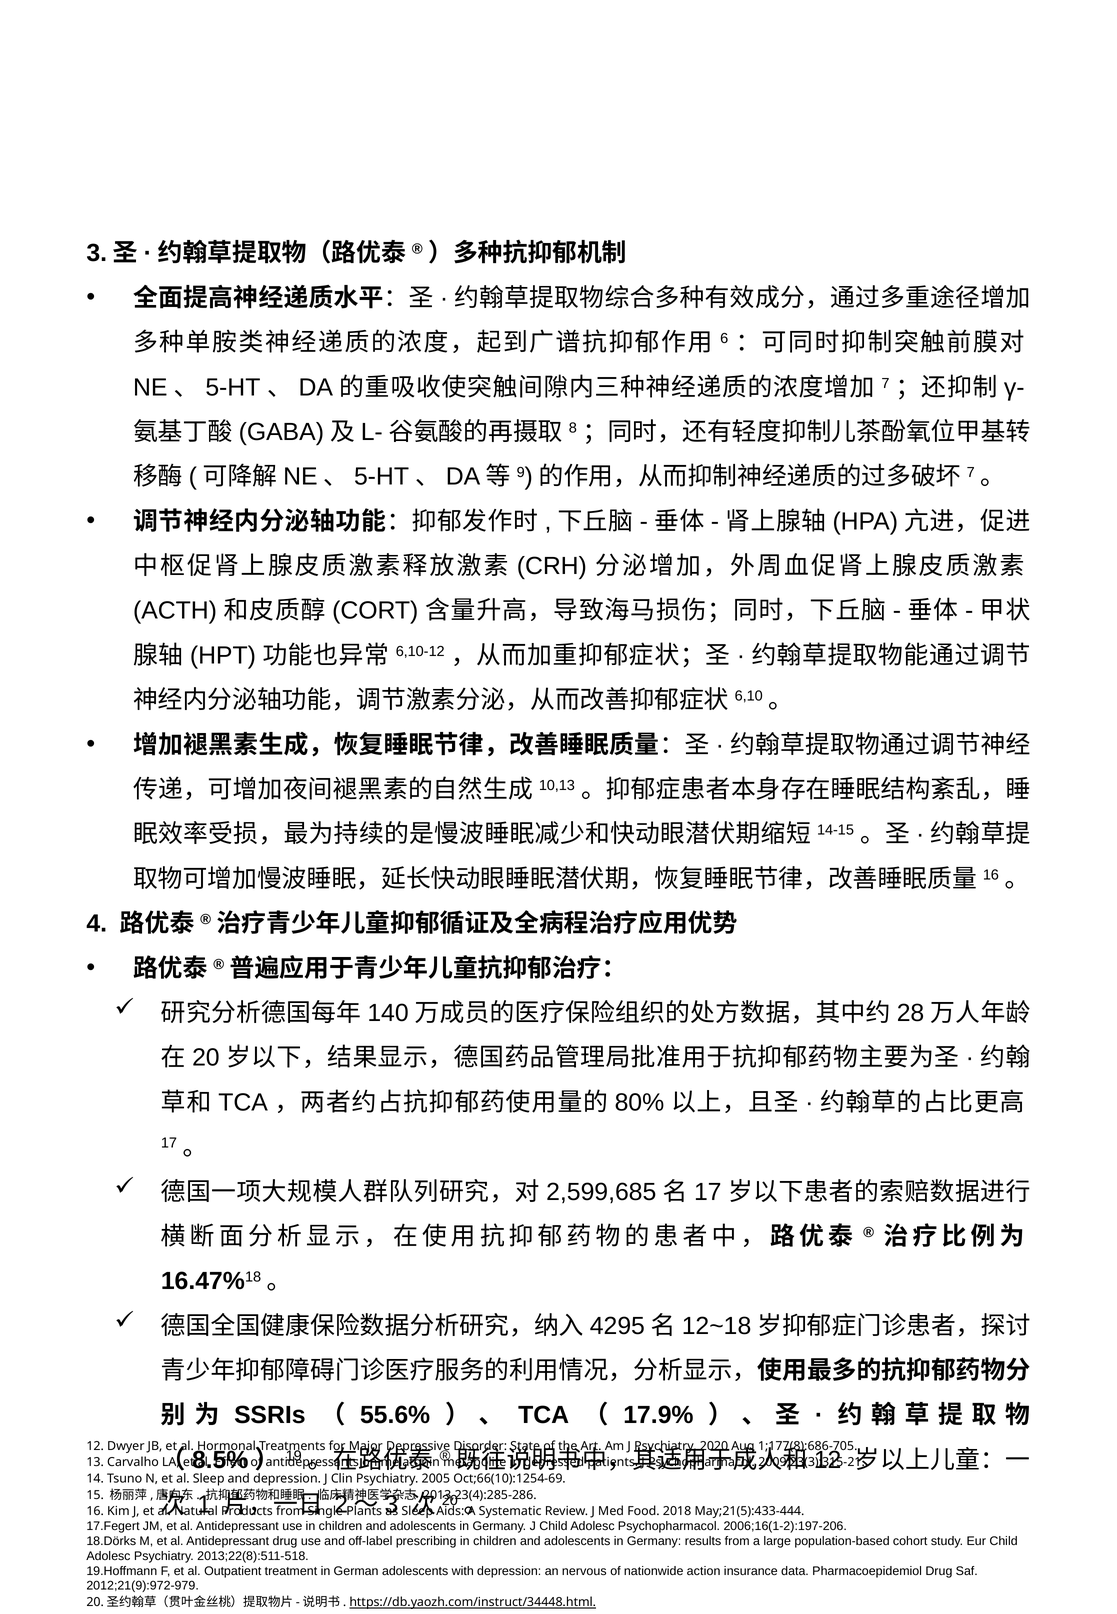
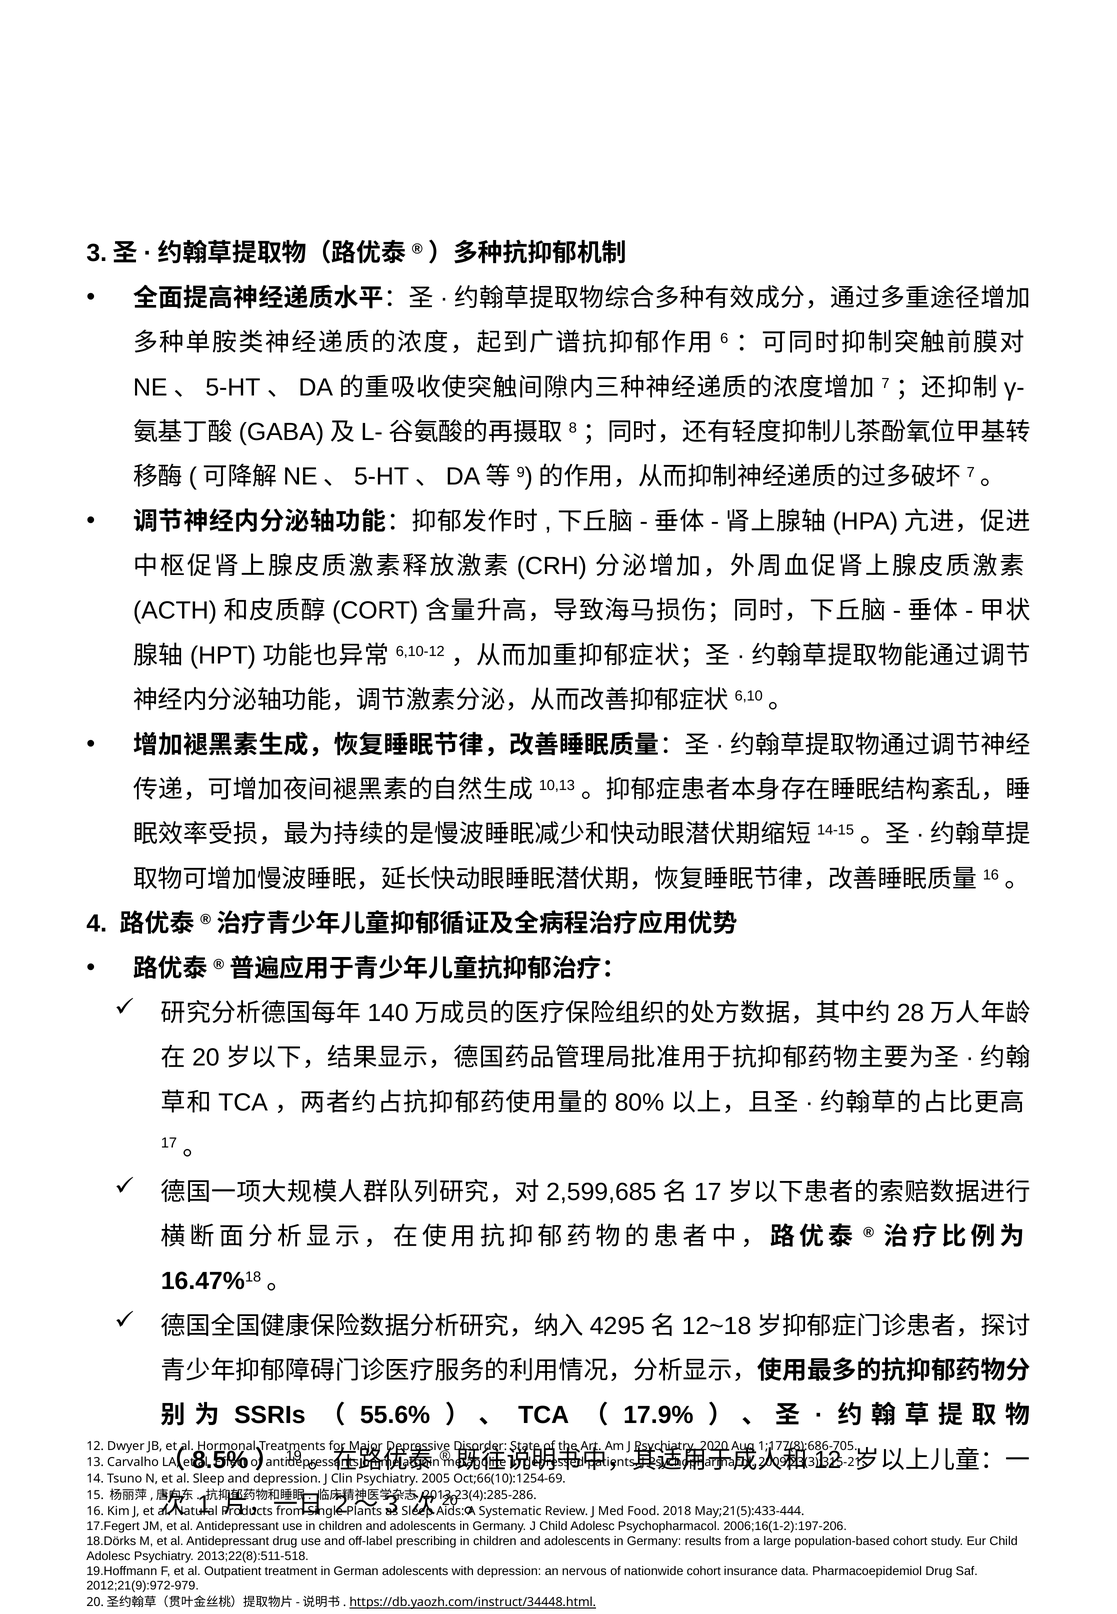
nationwide action: action -> cohort
